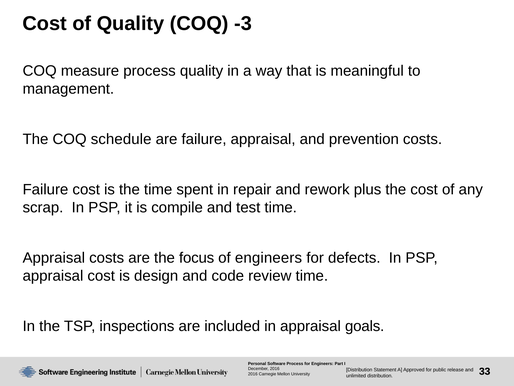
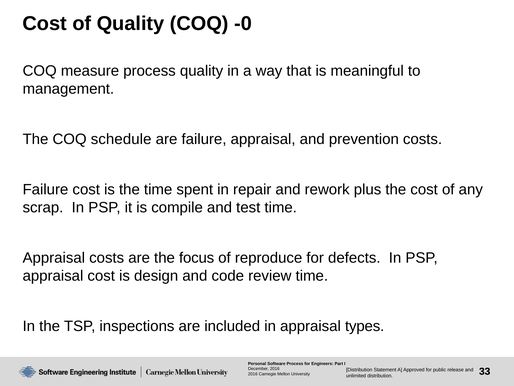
-3: -3 -> -0
of engineers: engineers -> reproduce
goals: goals -> types
